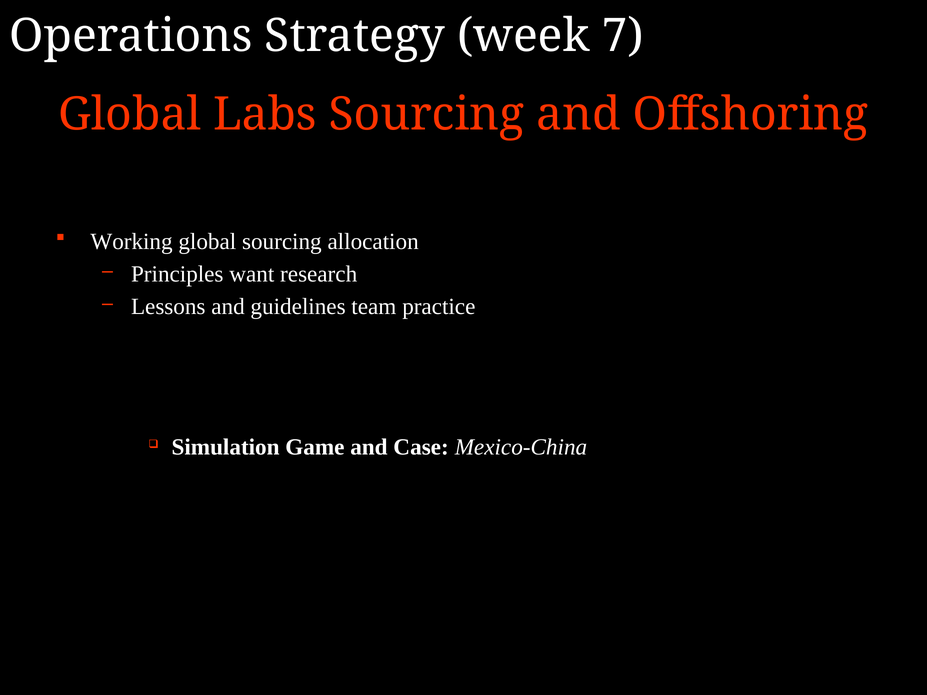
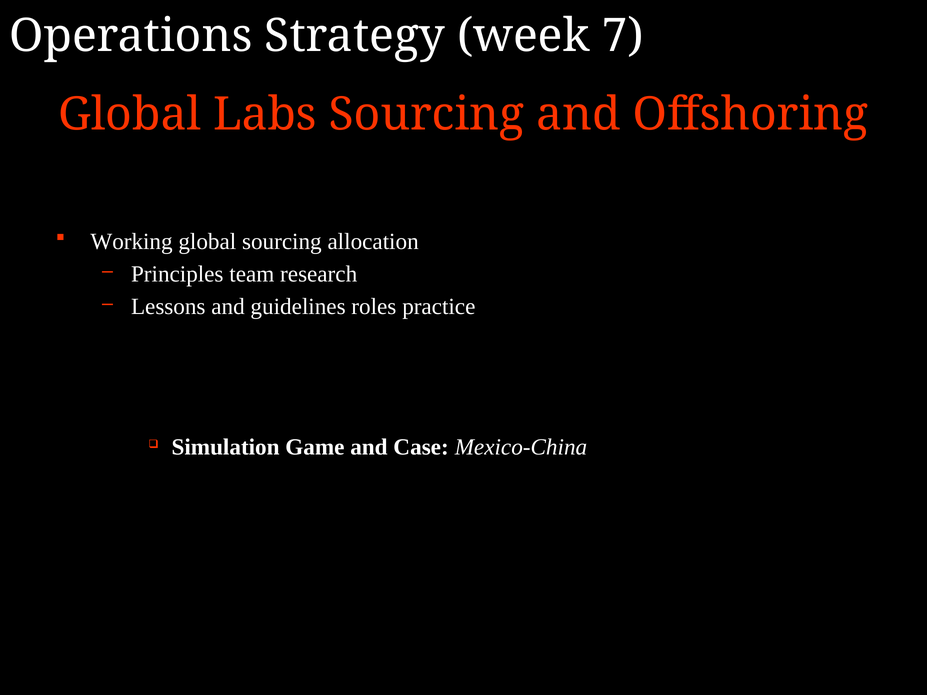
want: want -> team
team: team -> roles
